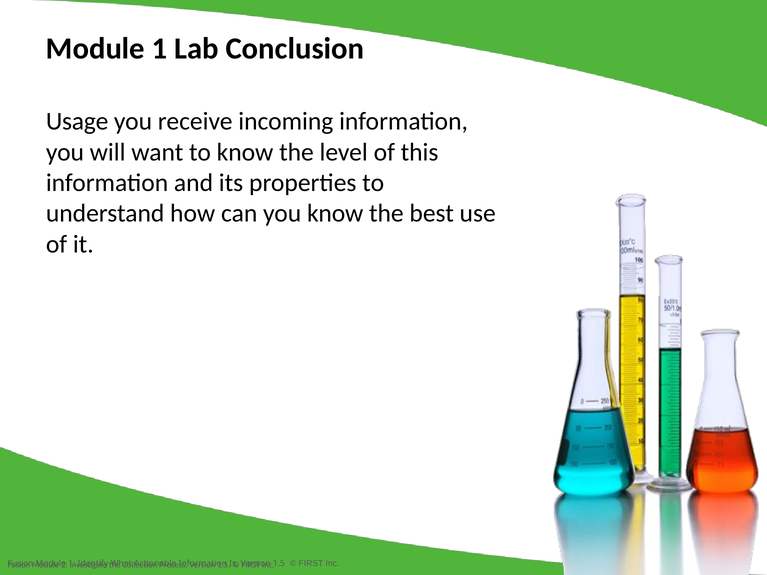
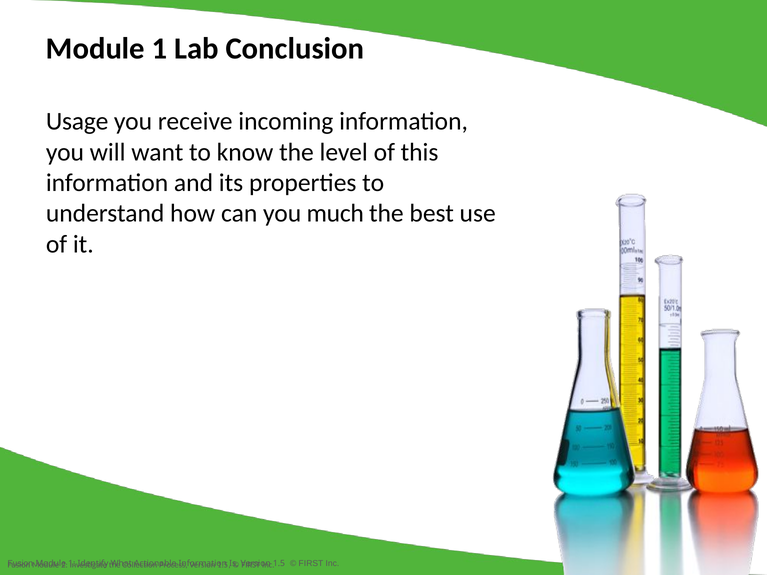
you know: know -> much
